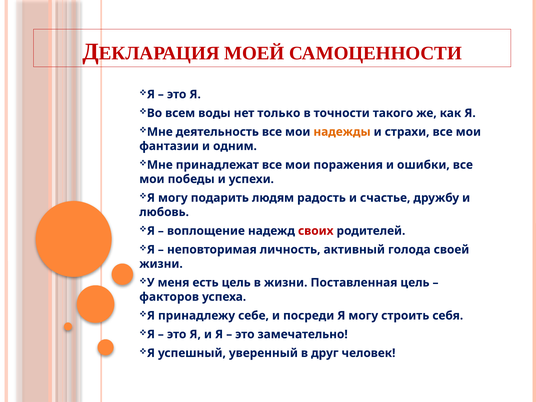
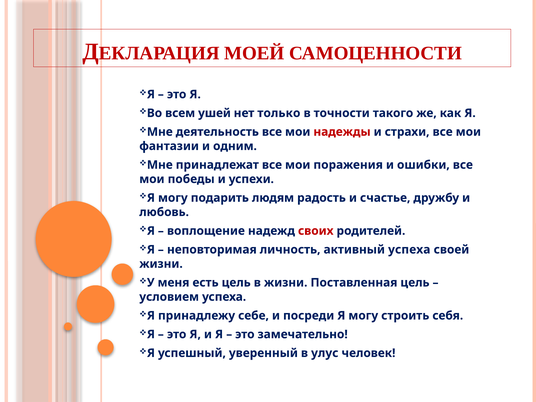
воды: воды -> ушей
надежды colour: orange -> red
активный голода: голода -> успеха
факторов: факторов -> условием
друг: друг -> улус
